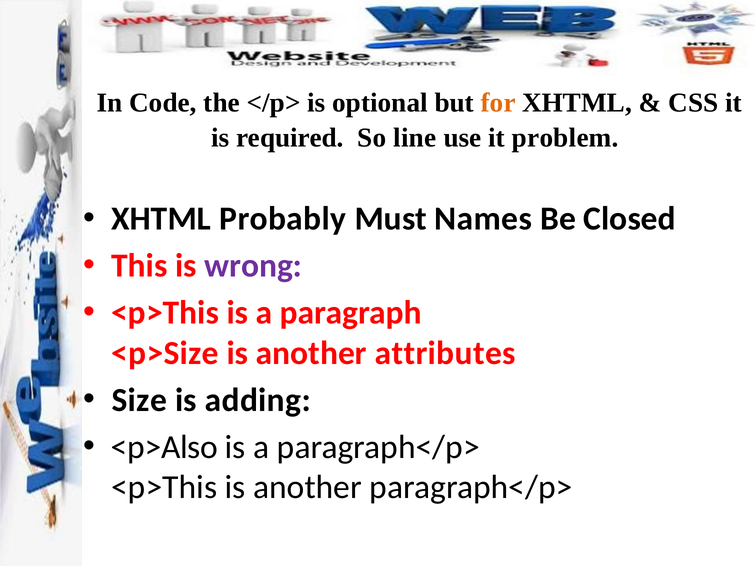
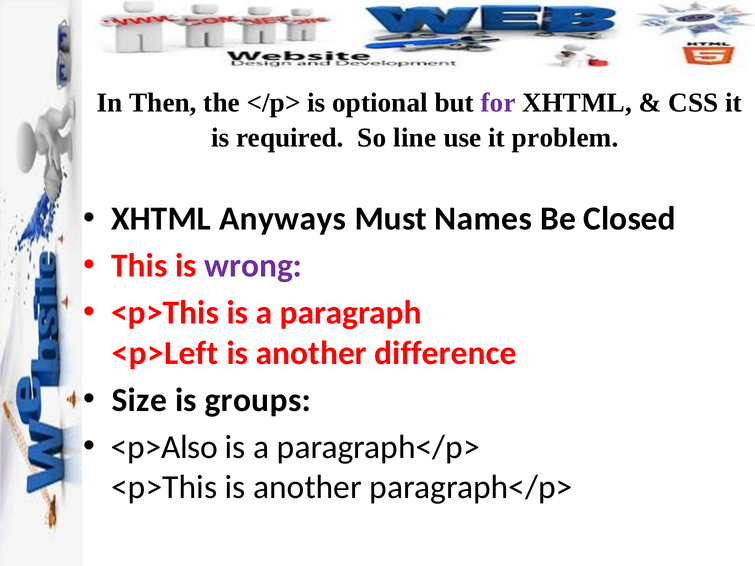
Code: Code -> Then
for colour: orange -> purple
Probably: Probably -> Anyways
<p>Size: <p>Size -> <p>Left
attributes: attributes -> difference
adding: adding -> groups
